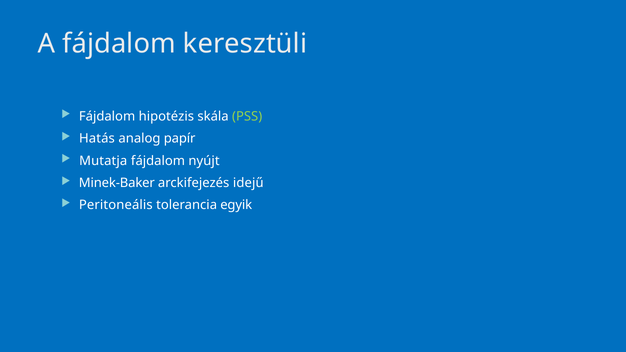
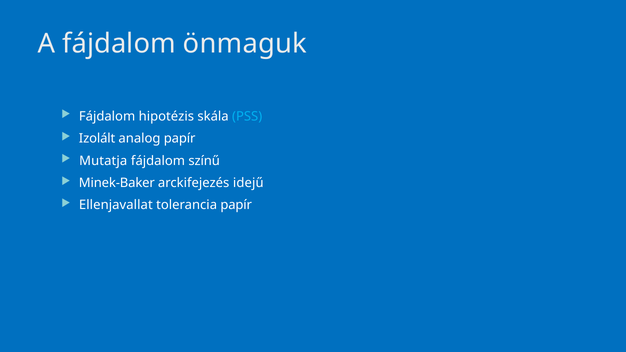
keresztüli: keresztüli -> önmaguk
PSS colour: light green -> light blue
Hatás: Hatás -> Izolált
nyújt: nyújt -> színű
Peritoneális: Peritoneális -> Ellenjavallat
tolerancia egyik: egyik -> papír
